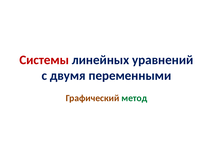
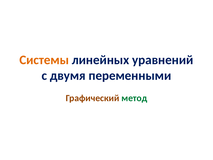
Системы colour: red -> orange
